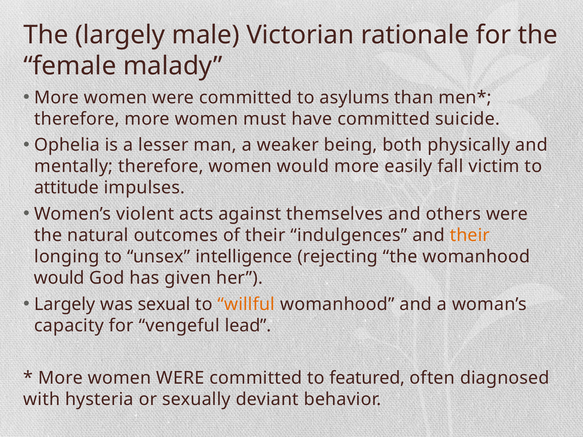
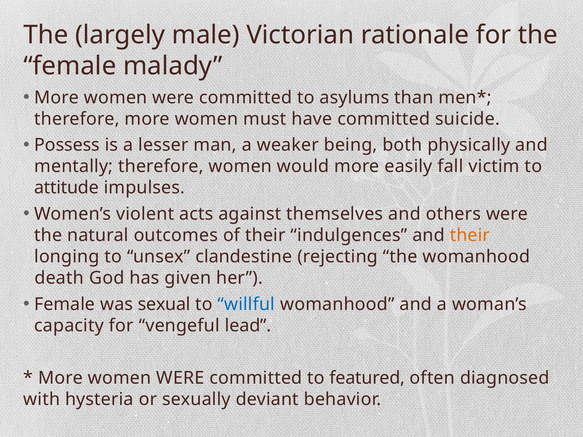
Ophelia: Ophelia -> Possess
intelligence: intelligence -> clandestine
would at (59, 278): would -> death
Largely at (65, 304): Largely -> Female
willful colour: orange -> blue
